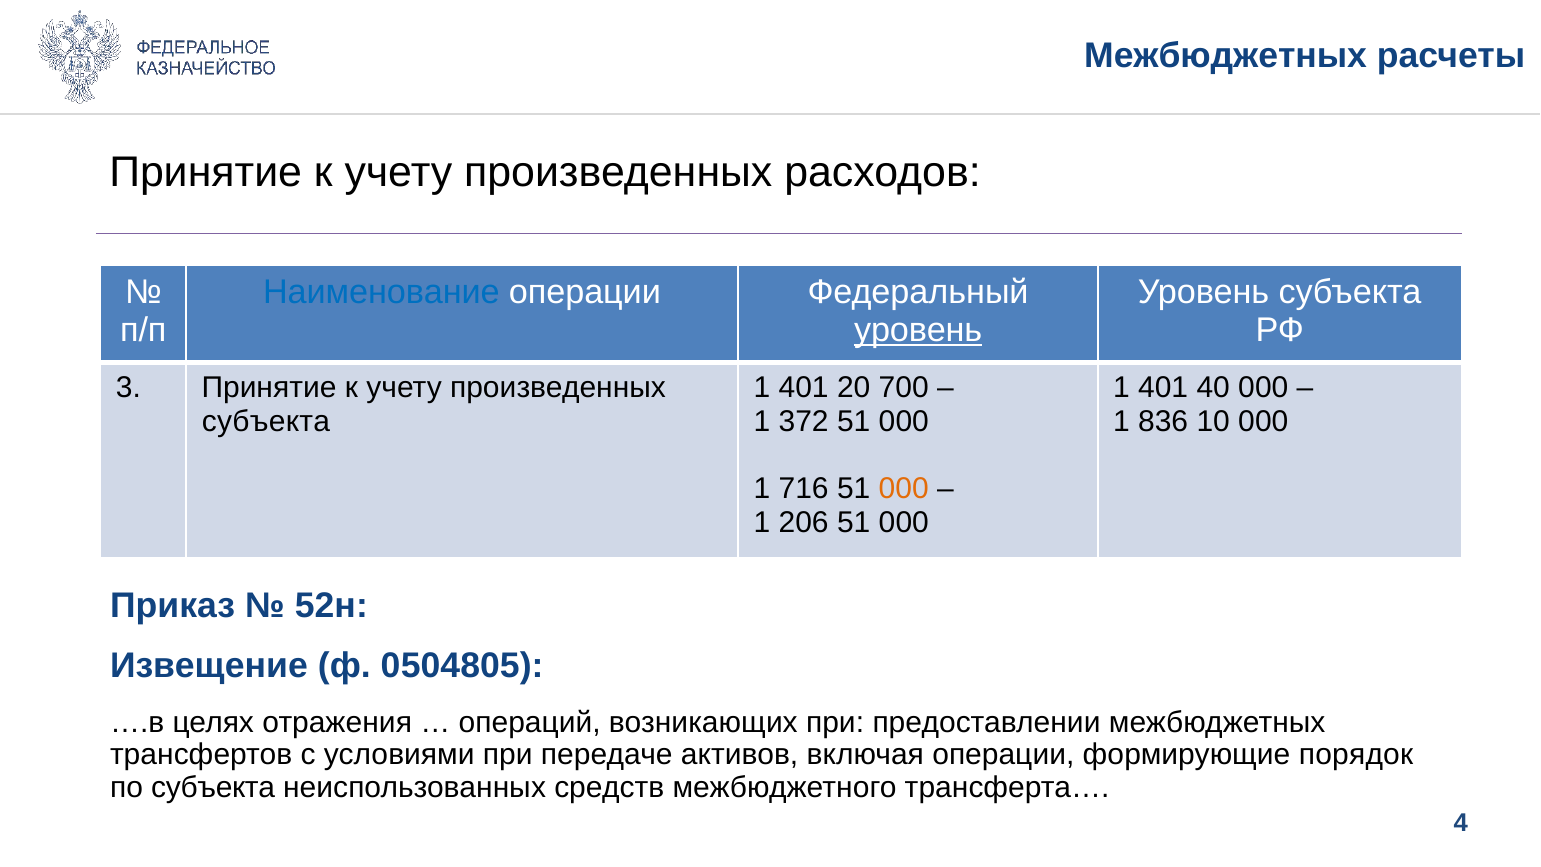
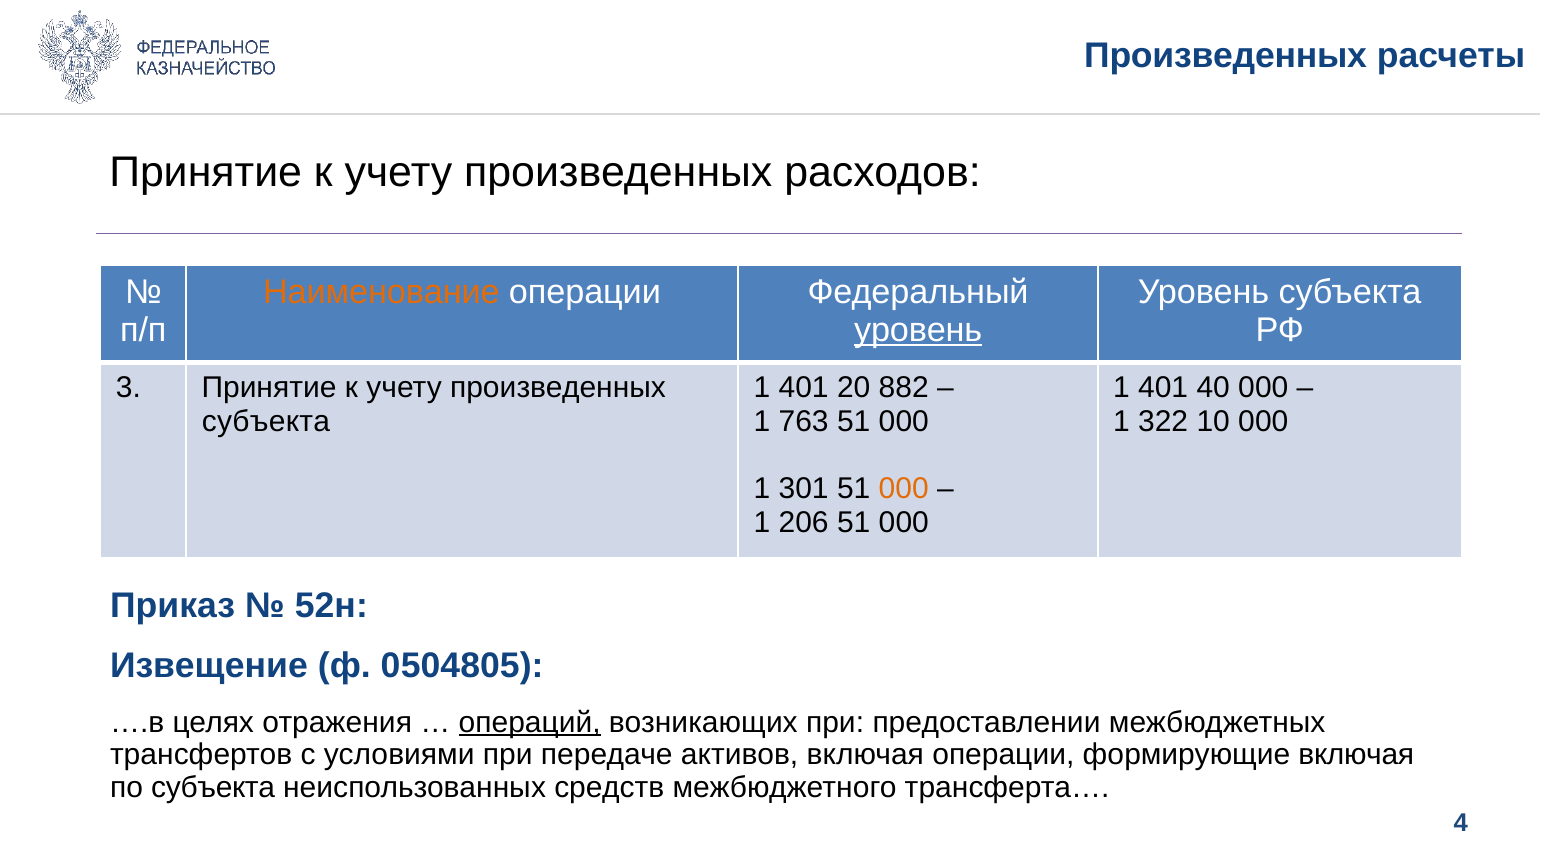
Межбюджетных at (1226, 56): Межбюджетных -> Произведенных
Наименование colour: blue -> orange
700: 700 -> 882
372: 372 -> 763
836: 836 -> 322
716: 716 -> 301
операций underline: none -> present
формирующие порядок: порядок -> включая
